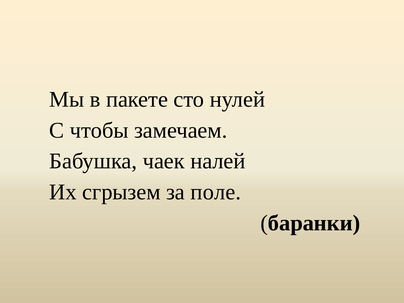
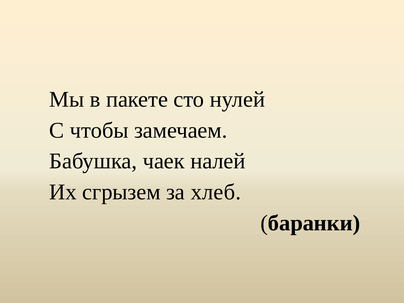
поле: поле -> хлеб
